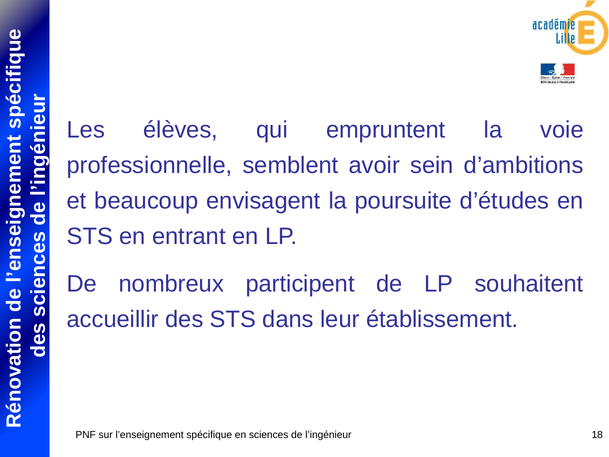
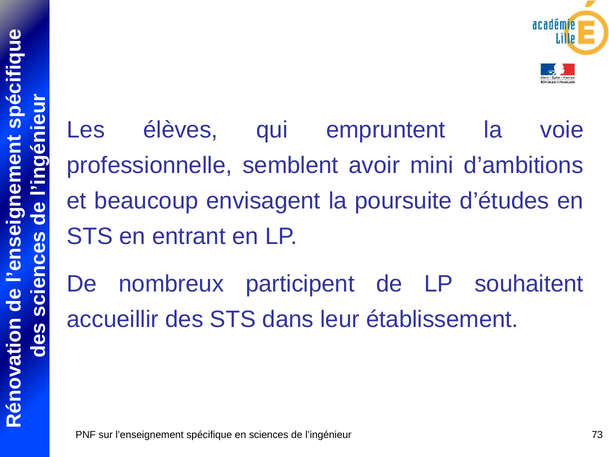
sein: sein -> mini
18: 18 -> 73
